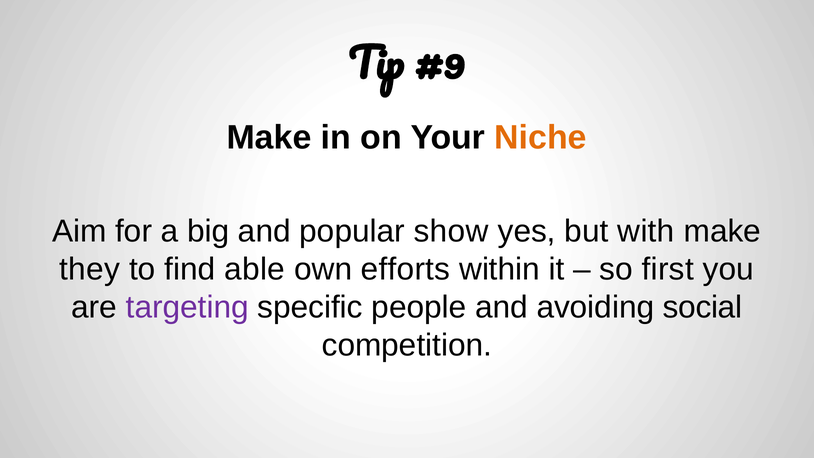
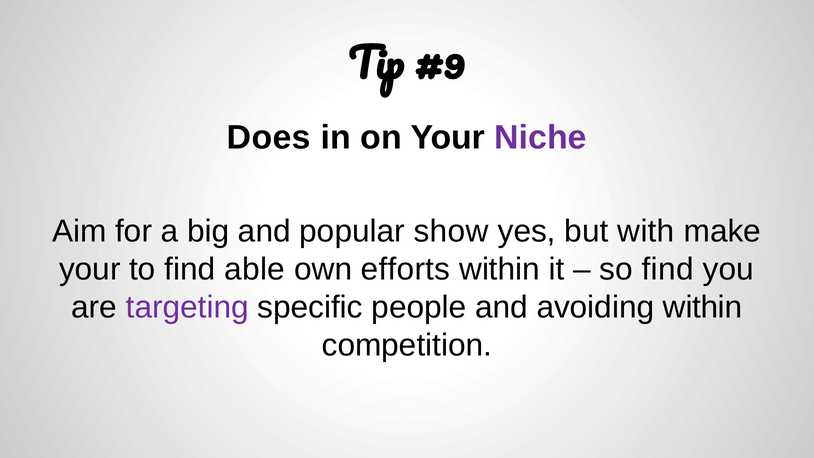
Make at (269, 138): Make -> Does
Niche colour: orange -> purple
they at (90, 269): they -> your
so first: first -> find
avoiding social: social -> within
